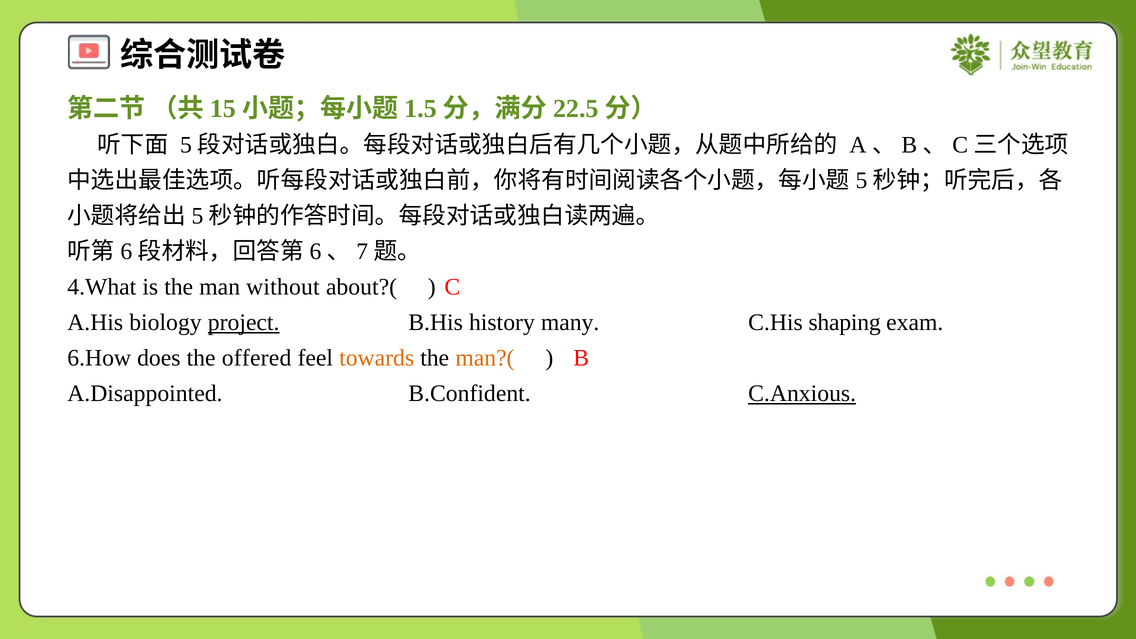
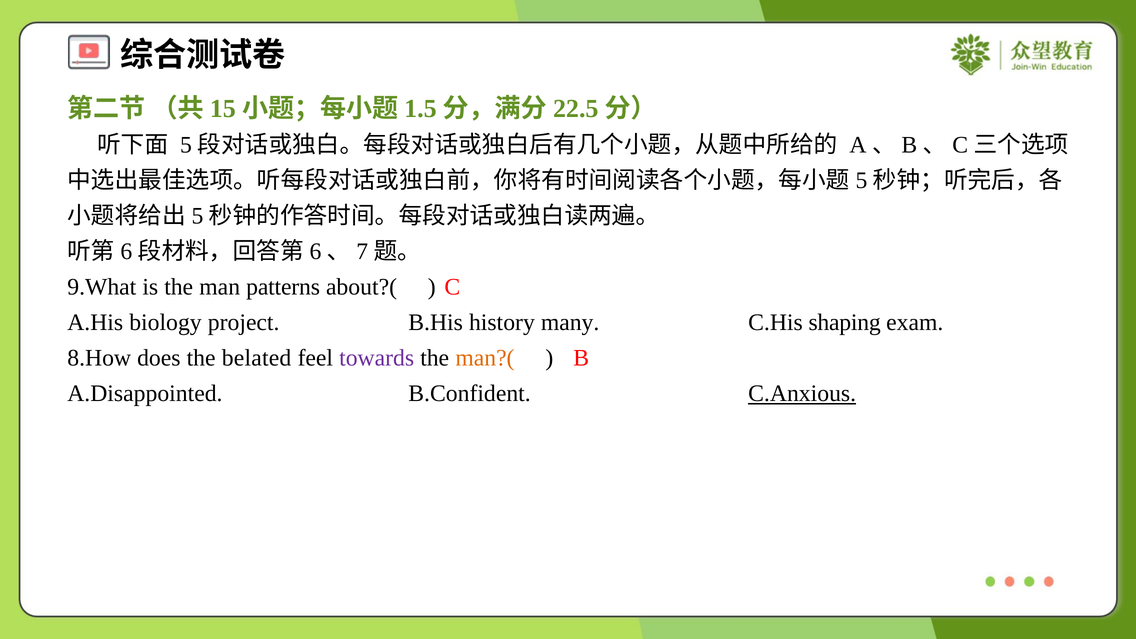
4.What: 4.What -> 9.What
without: without -> patterns
project underline: present -> none
6.How: 6.How -> 8.How
offered: offered -> belated
towards colour: orange -> purple
